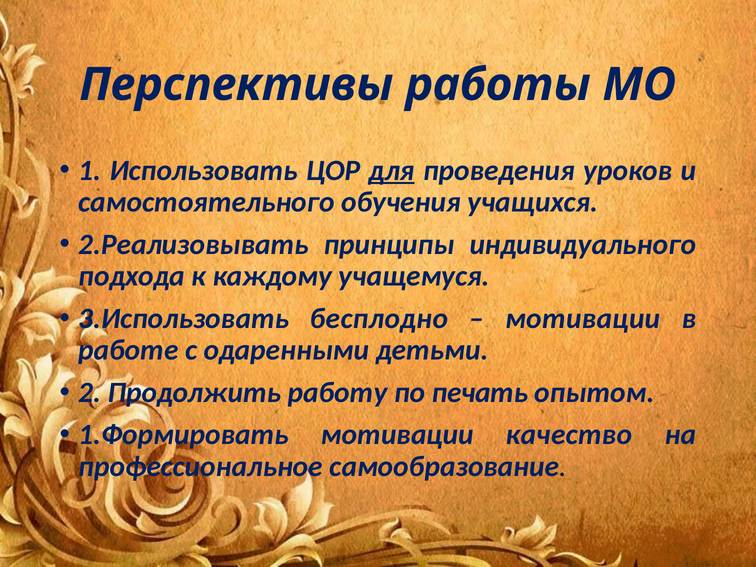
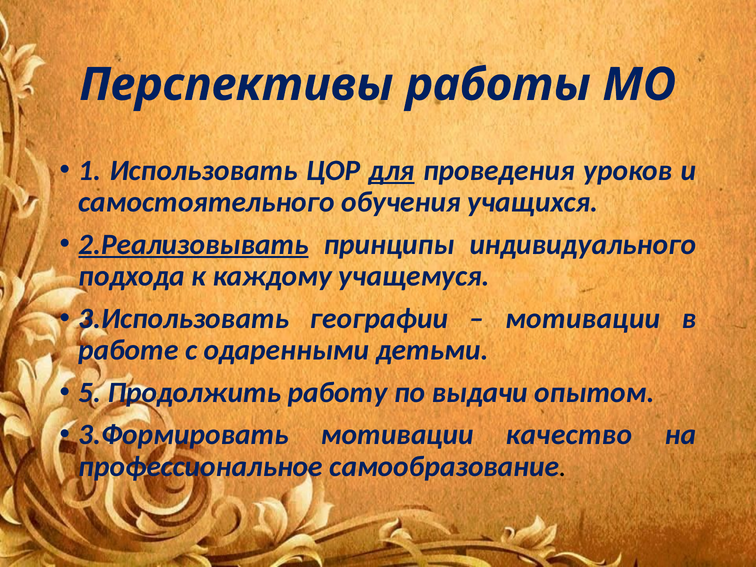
2.Реализовывать underline: none -> present
бесплодно: бесплодно -> географии
2: 2 -> 5
печать: печать -> выдачи
1.Формировать: 1.Формировать -> 3.Формировать
